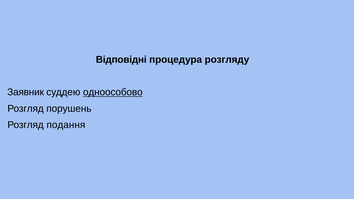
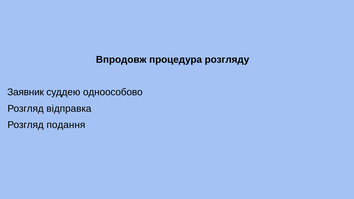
Відповідні: Відповідні -> Впродовж
одноособово underline: present -> none
порушень: порушень -> відправка
